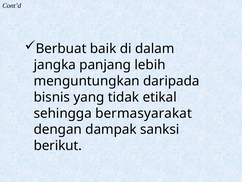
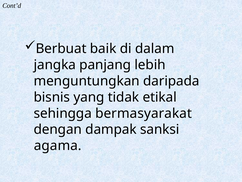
berikut: berikut -> agama
